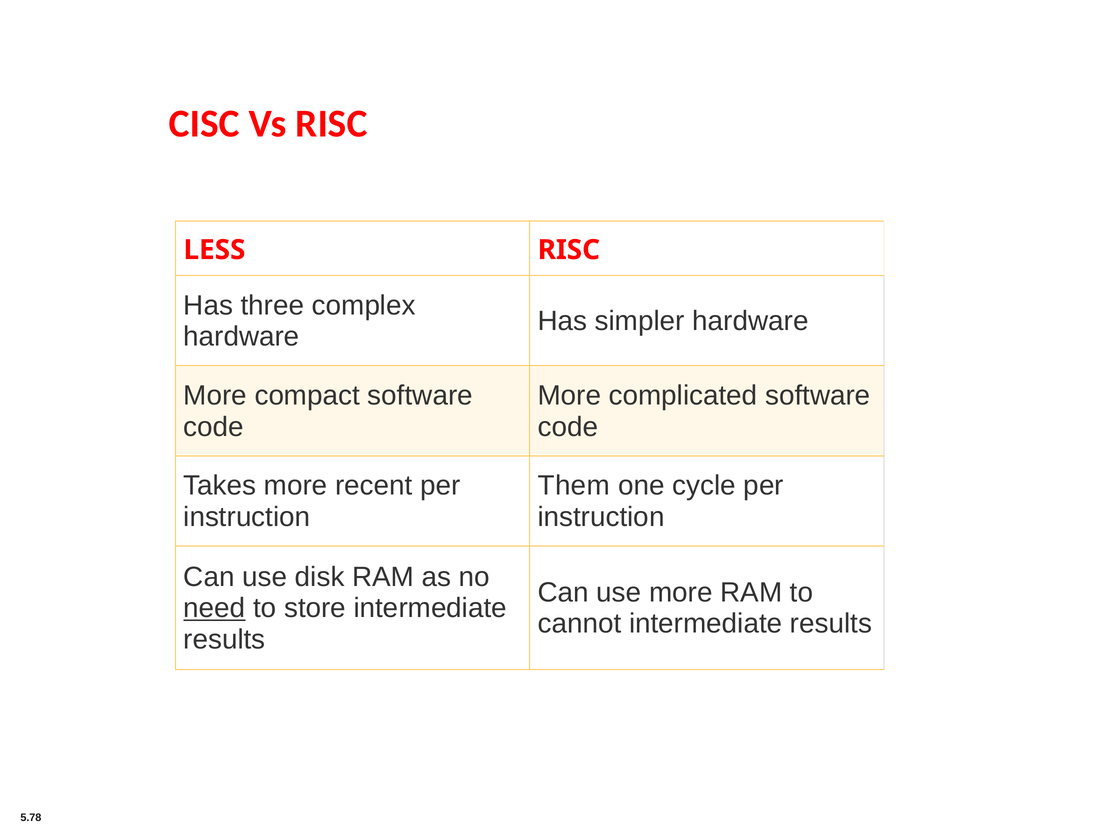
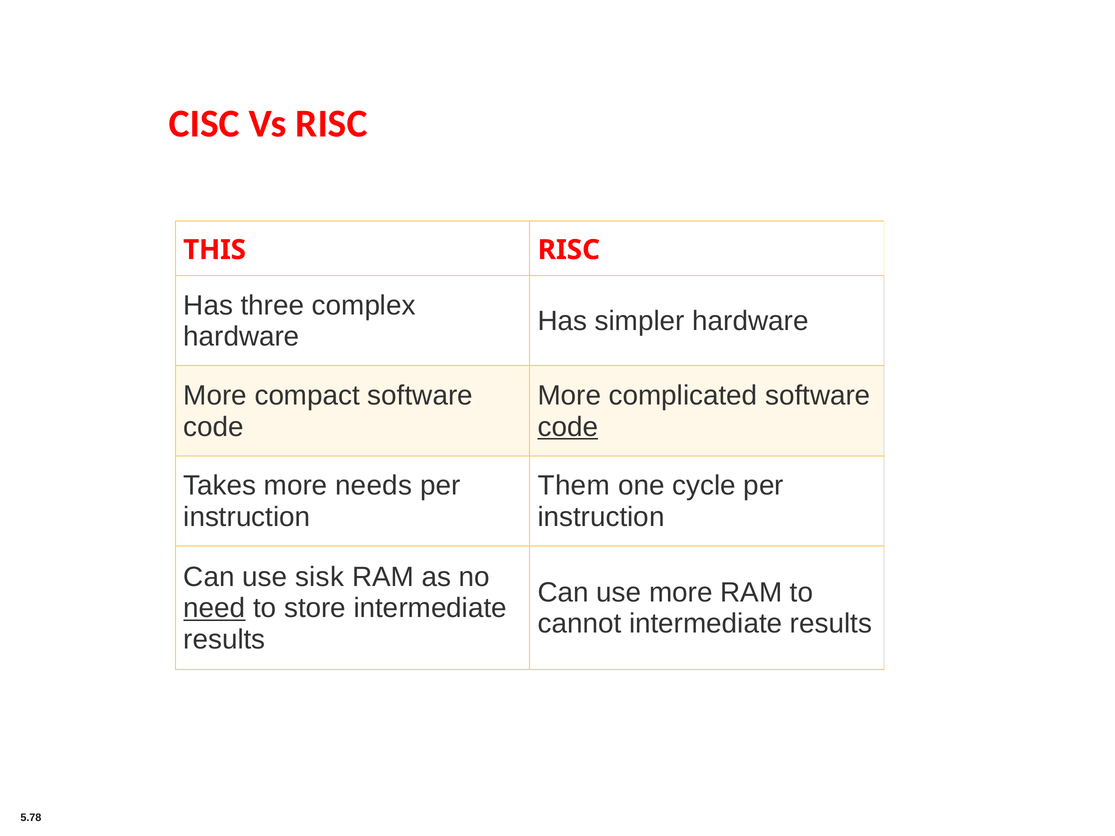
LESS: LESS -> THIS
code at (568, 427) underline: none -> present
recent: recent -> needs
disk: disk -> sisk
